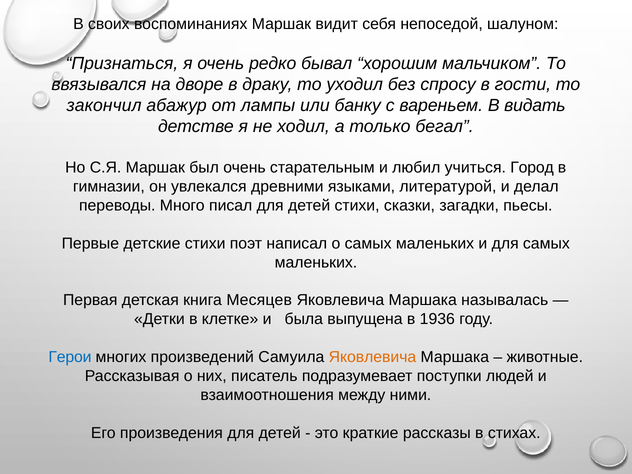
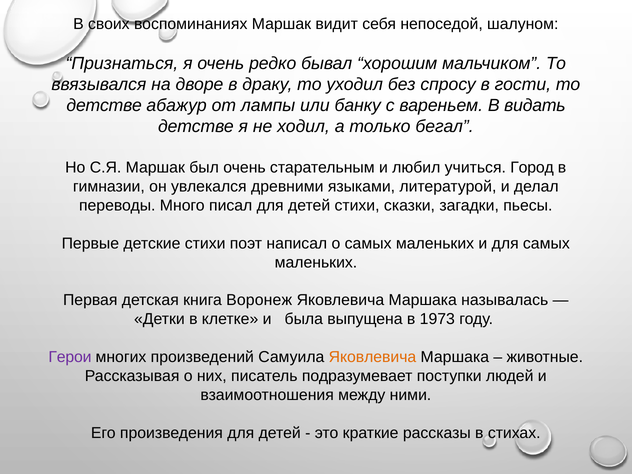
закончил at (104, 105): закончил -> детстве
Месяцев: Месяцев -> Воронеж
1936: 1936 -> 1973
Герои colour: blue -> purple
